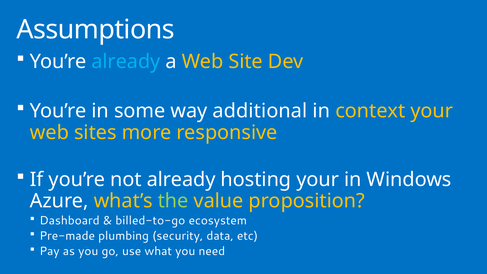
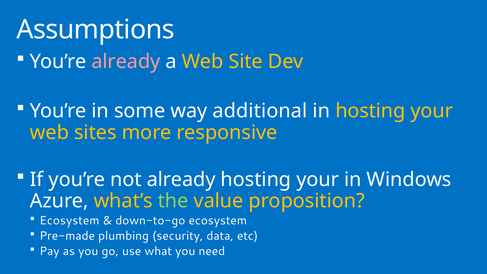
already at (126, 62) colour: light blue -> pink
in context: context -> hosting
Dashboard at (69, 221): Dashboard -> Ecosystem
billed-to-go: billed-to-go -> down-to-go
